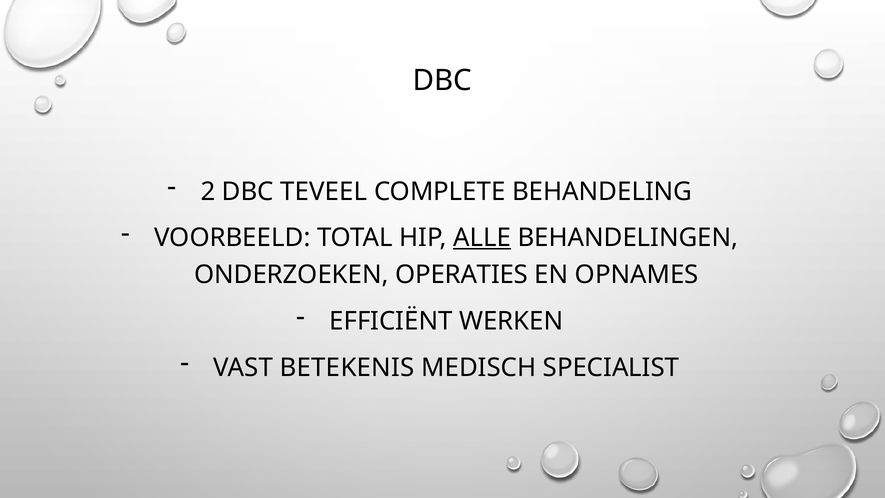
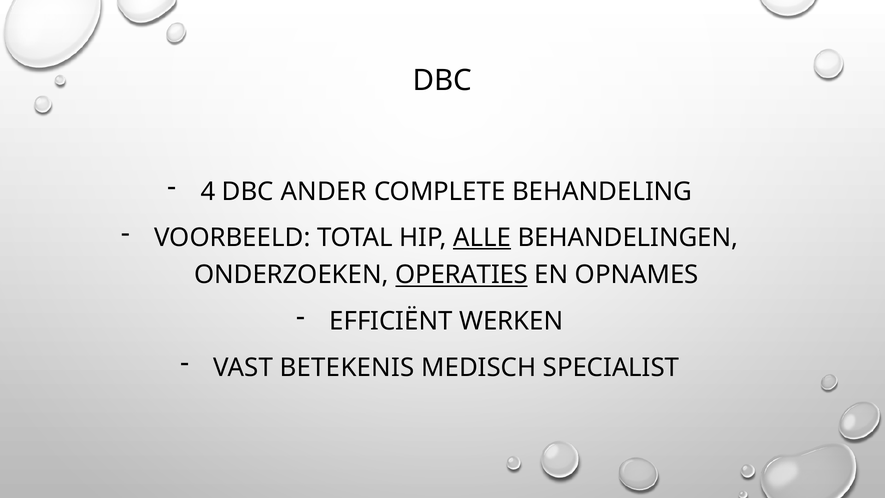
2: 2 -> 4
TEVEEL: TEVEEL -> ANDER
OPERATIES underline: none -> present
